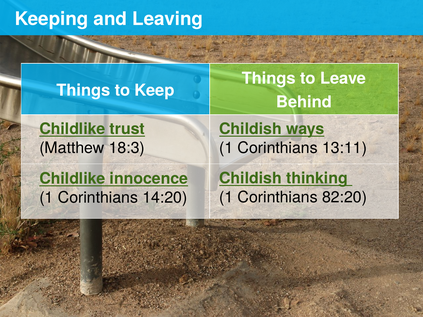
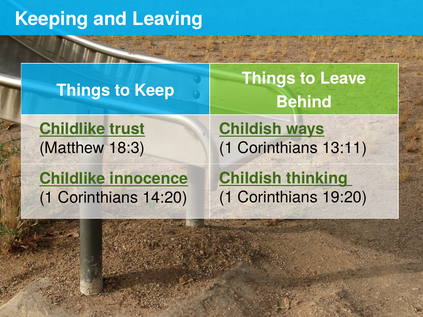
82:20: 82:20 -> 19:20
